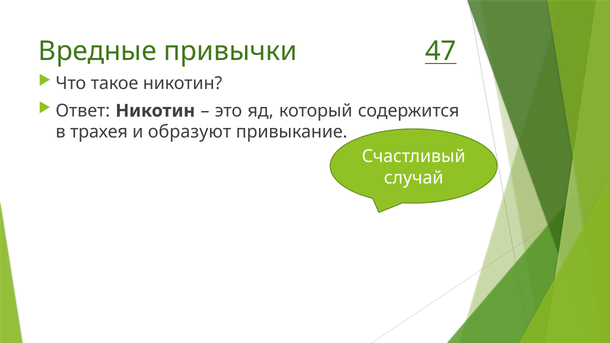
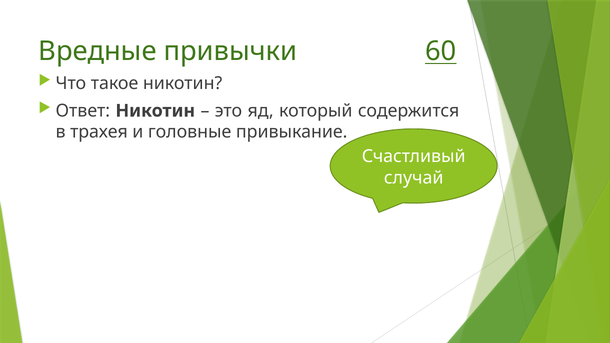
47: 47 -> 60
образуют: образуют -> головные
